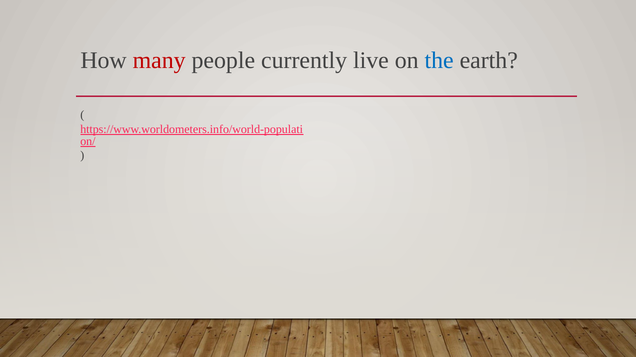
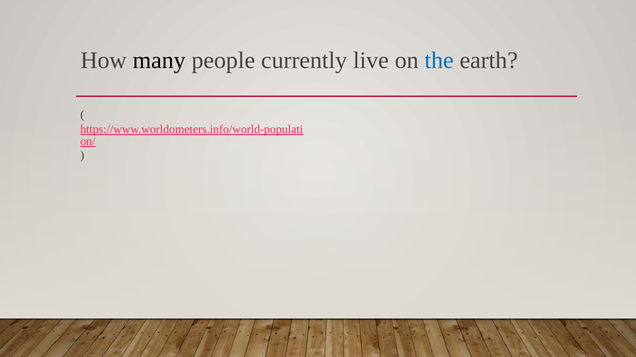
many colour: red -> black
